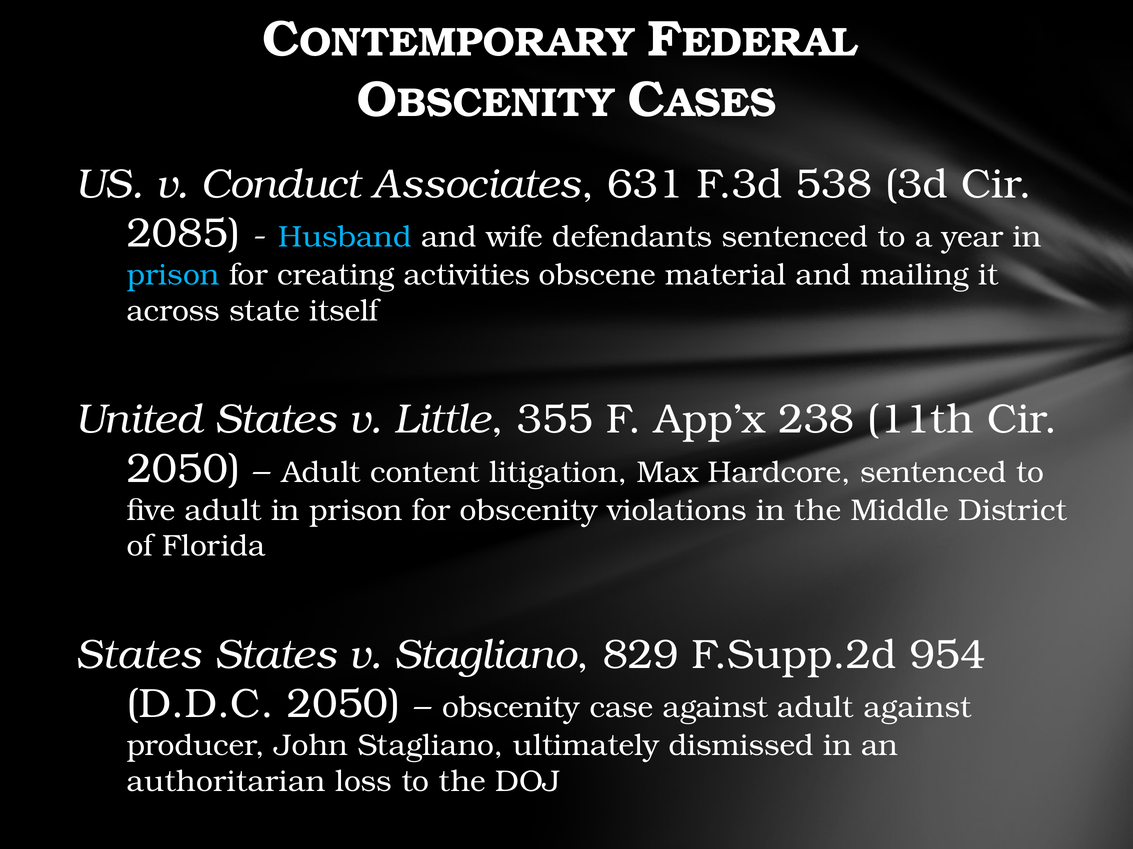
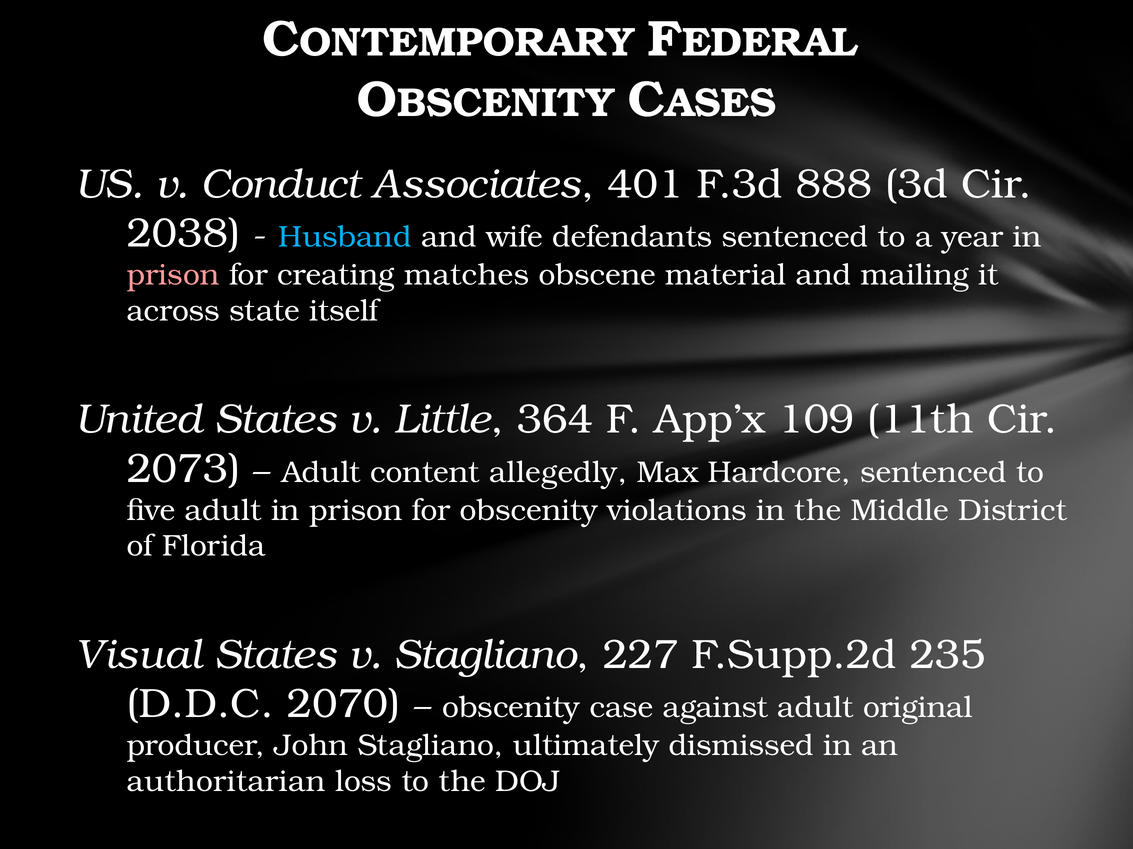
631: 631 -> 401
538: 538 -> 888
2085: 2085 -> 2038
prison at (173, 275) colour: light blue -> pink
activities: activities -> matches
355: 355 -> 364
238: 238 -> 109
2050 at (183, 469): 2050 -> 2073
litigation: litigation -> allegedly
States at (139, 655): States -> Visual
829: 829 -> 227
954: 954 -> 235
D.D.C 2050: 2050 -> 2070
adult against: against -> original
